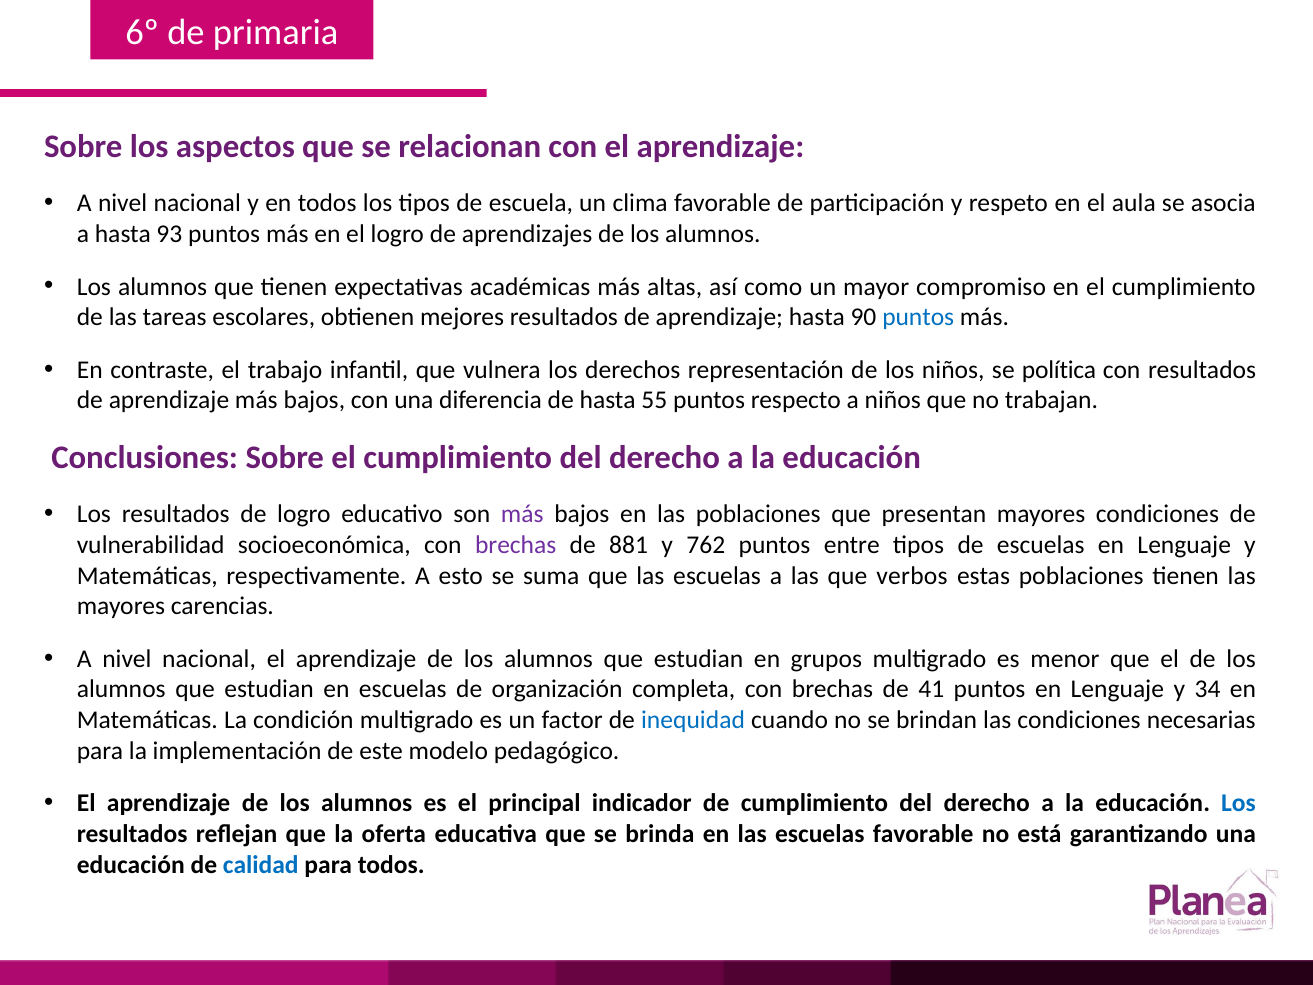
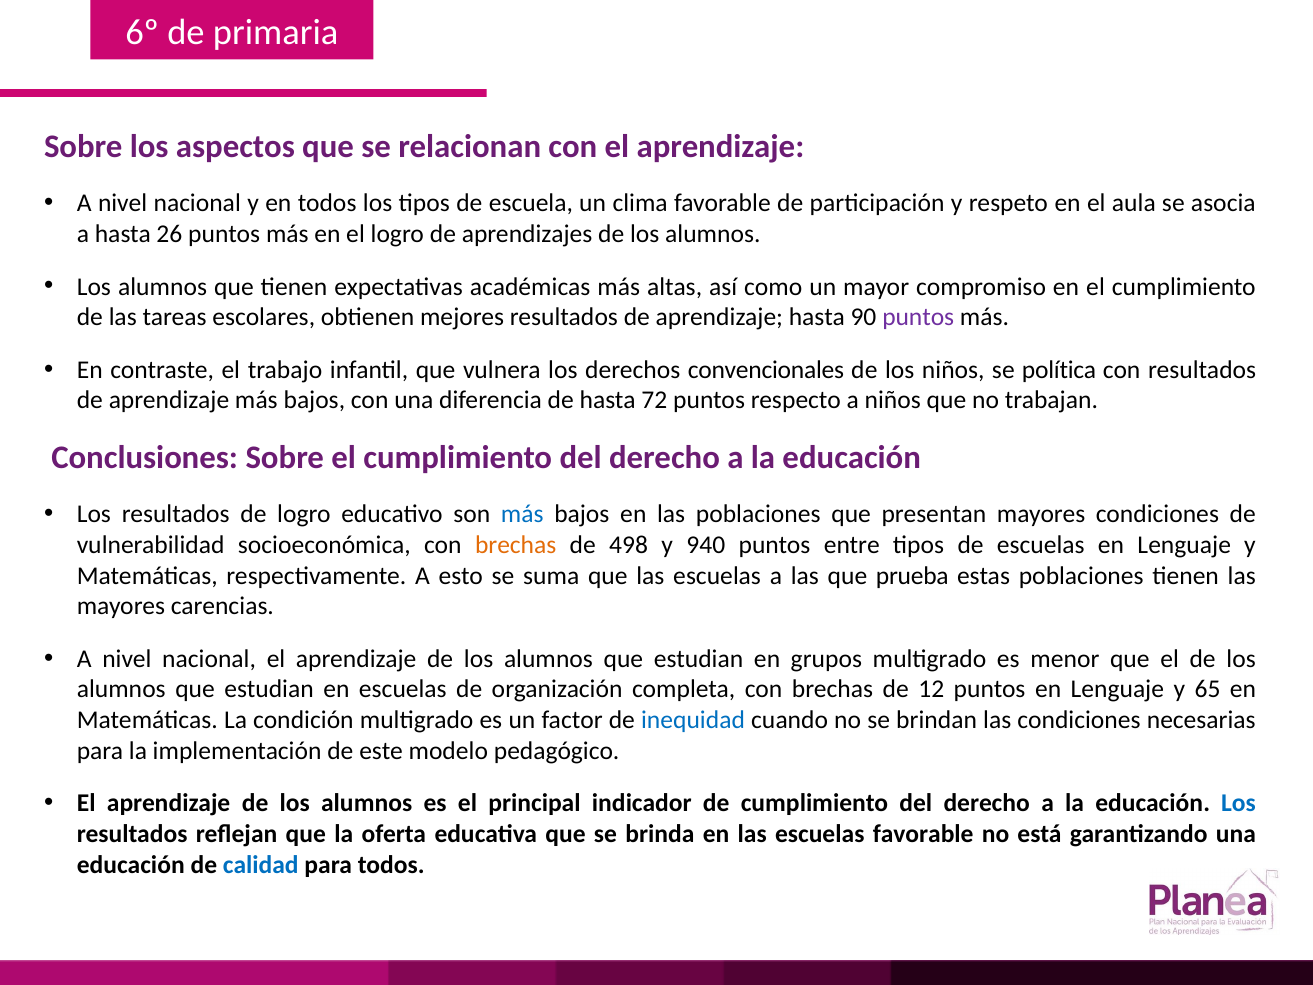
93: 93 -> 26
puntos at (918, 317) colour: blue -> purple
representación: representación -> convencionales
55: 55 -> 72
más at (522, 514) colour: purple -> blue
brechas at (516, 545) colour: purple -> orange
881: 881 -> 498
762: 762 -> 940
verbos: verbos -> prueba
41: 41 -> 12
34: 34 -> 65
